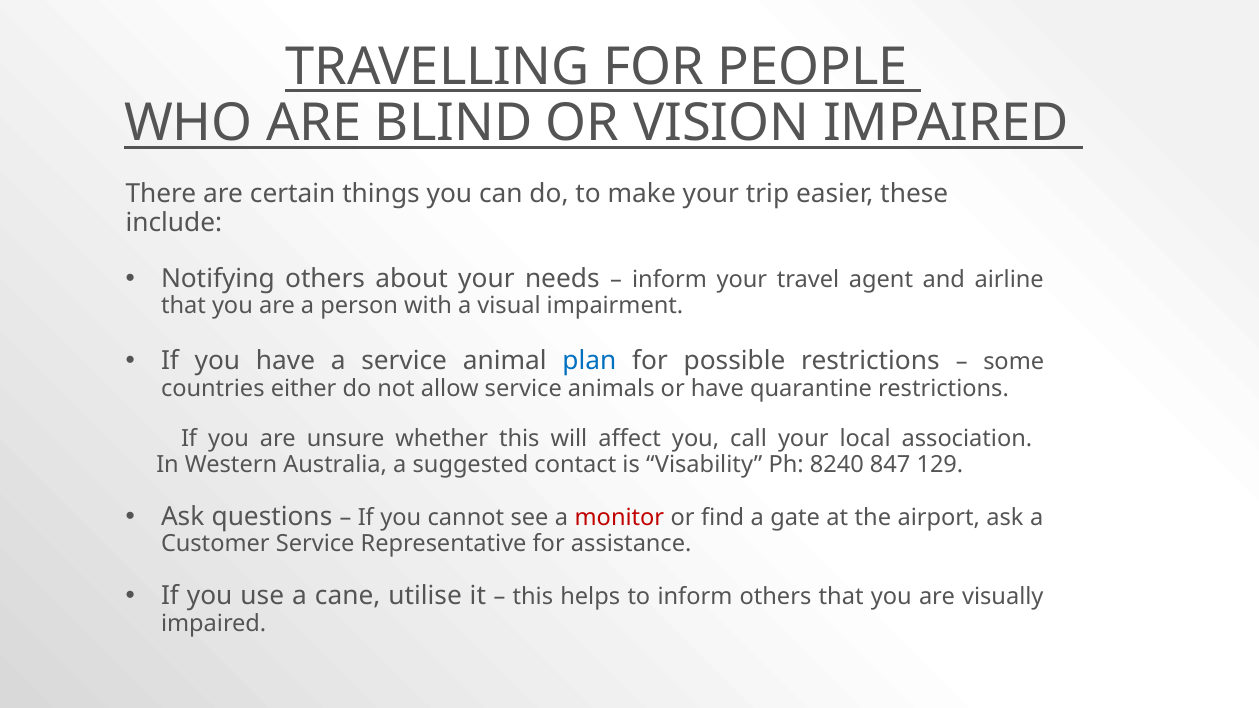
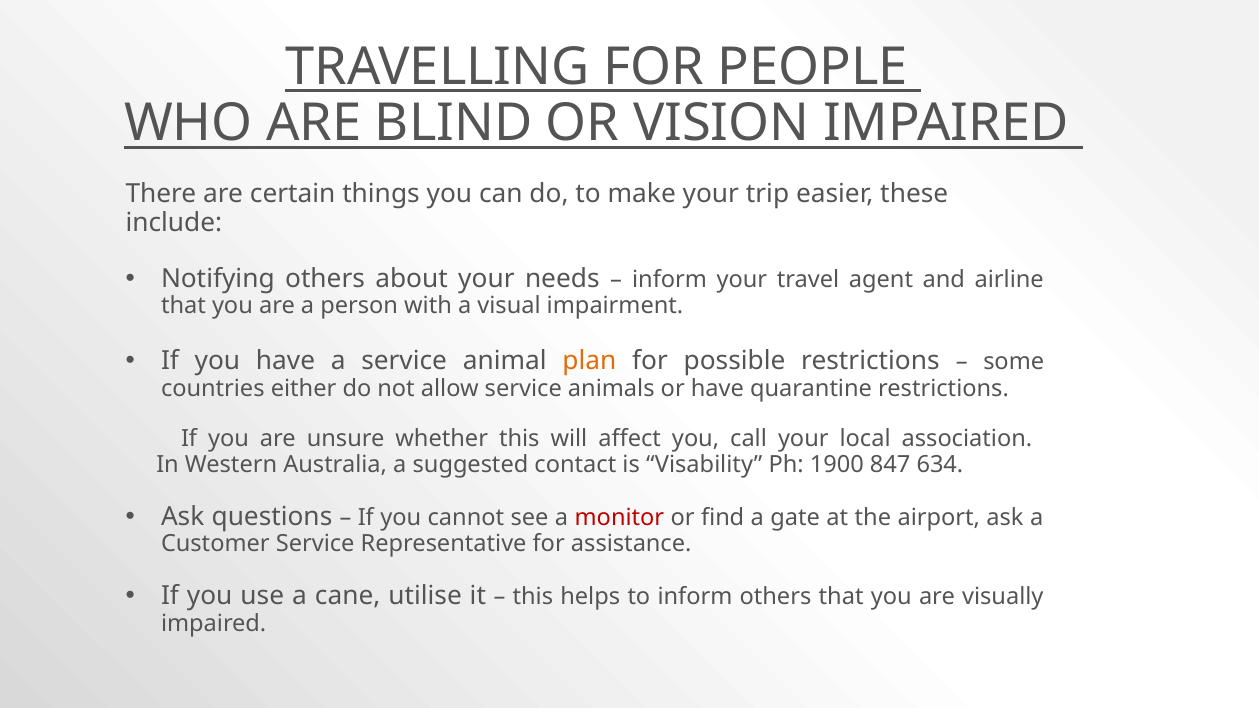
plan colour: blue -> orange
8240: 8240 -> 1900
129: 129 -> 634
